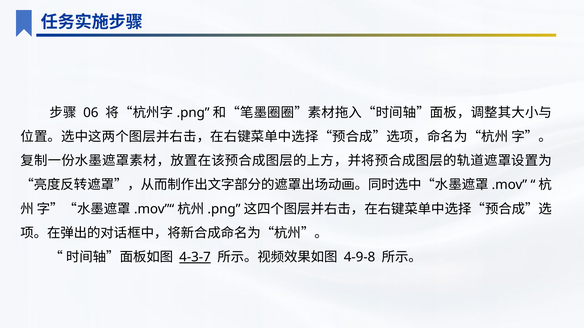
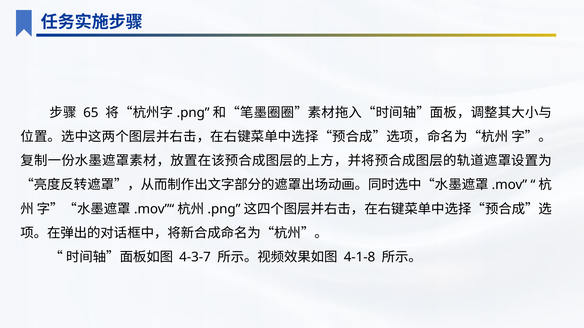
06: 06 -> 65
4-3-7 underline: present -> none
4-9-8: 4-9-8 -> 4-1-8
